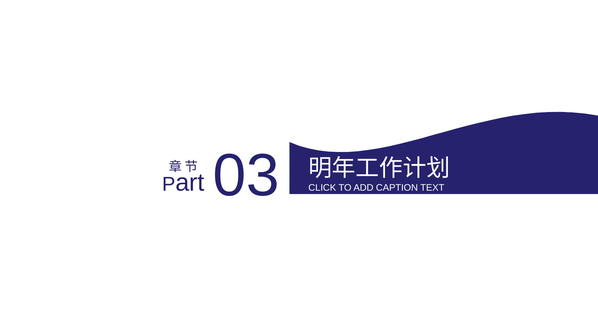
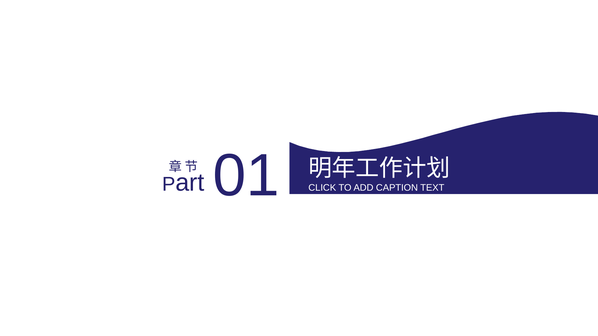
03: 03 -> 01
